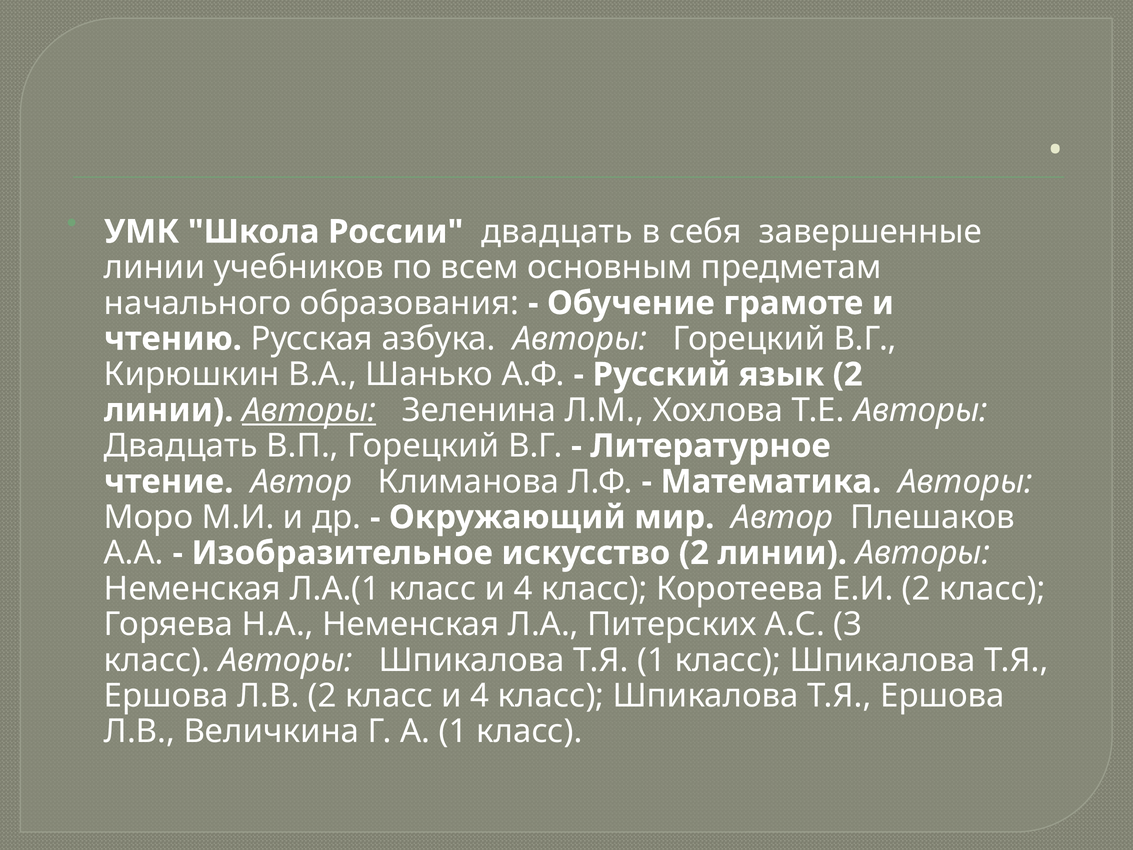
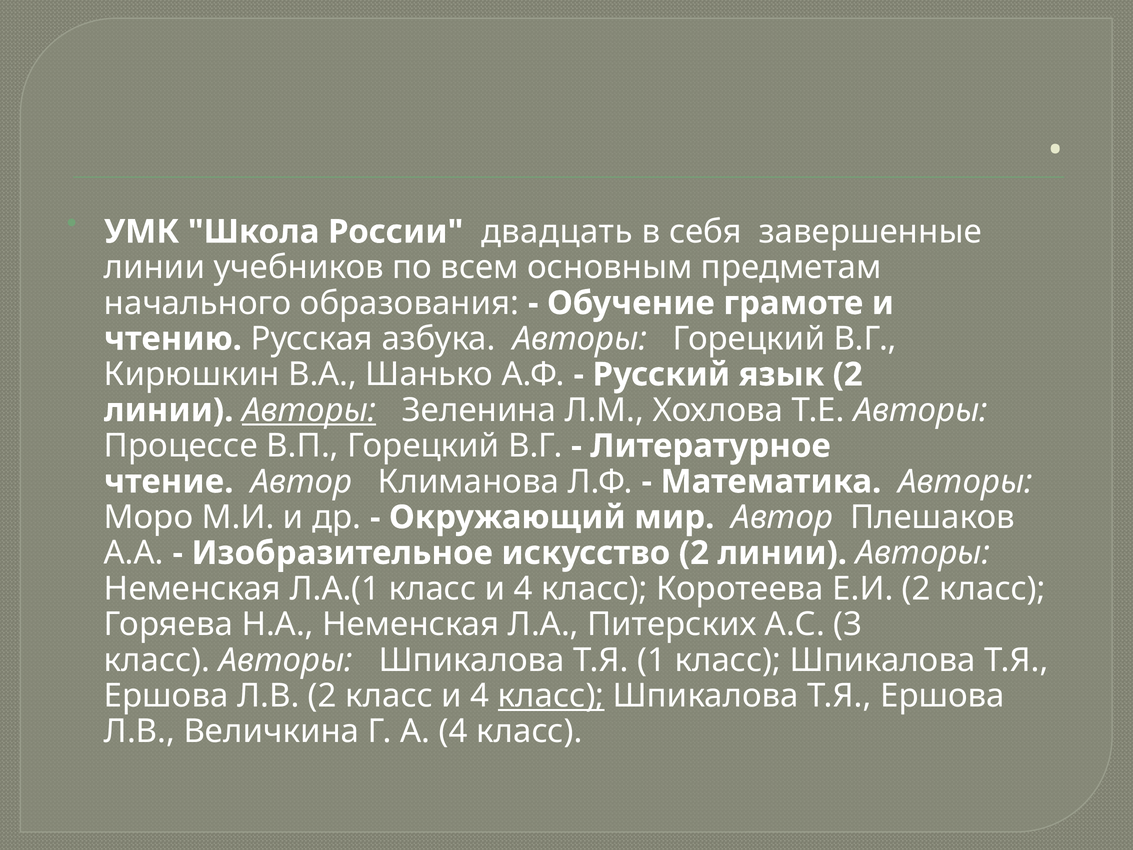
Двадцать at (181, 446): Двадцать -> Процессе
класс at (551, 696) underline: none -> present
А 1: 1 -> 4
